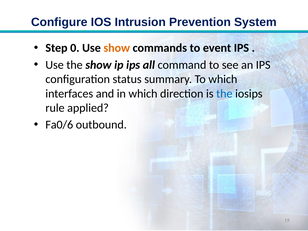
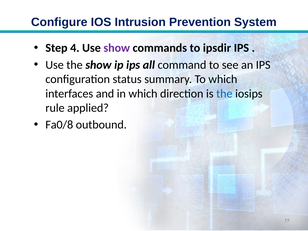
0: 0 -> 4
show at (117, 48) colour: orange -> purple
event: event -> ipsdir
Fa0/6: Fa0/6 -> Fa0/8
